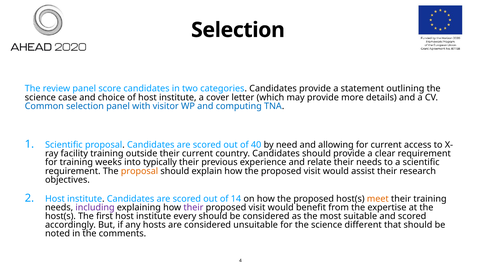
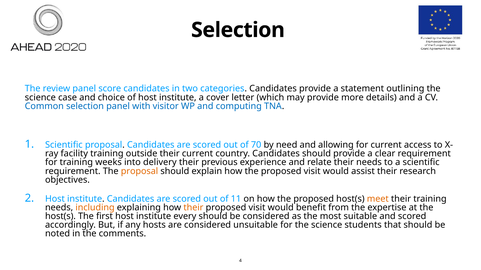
40: 40 -> 70
typically: typically -> delivery
14: 14 -> 11
including colour: purple -> orange
their at (193, 208) colour: purple -> orange
different: different -> students
